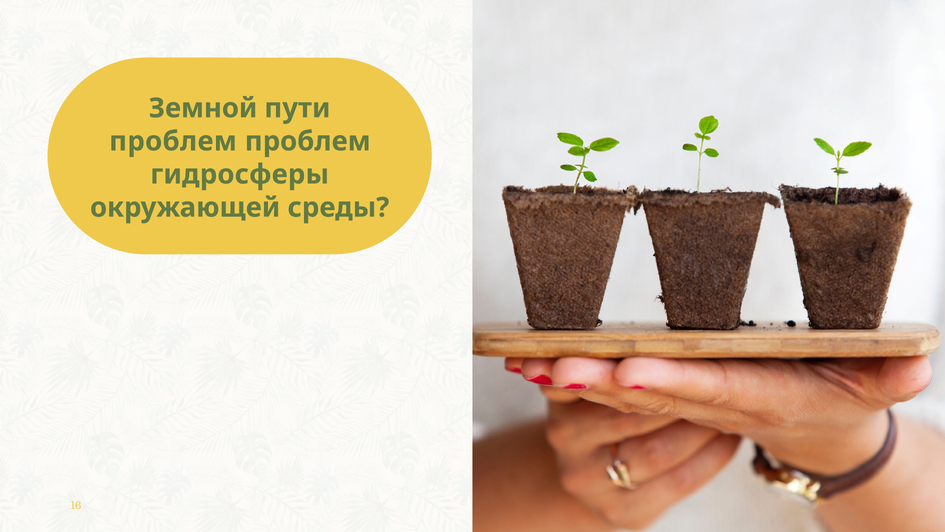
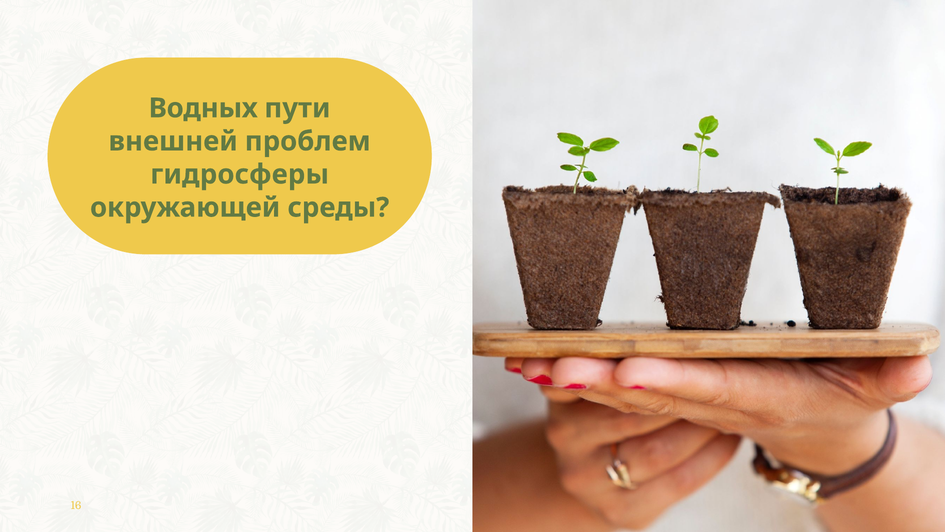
Земной: Земной -> Водных
проблем at (173, 141): проблем -> внешней
